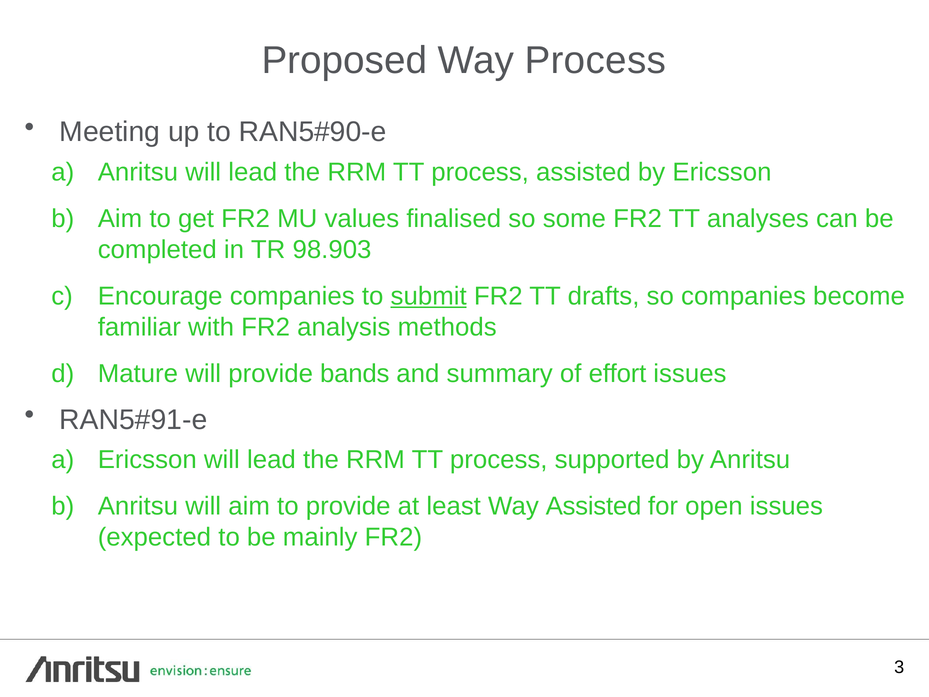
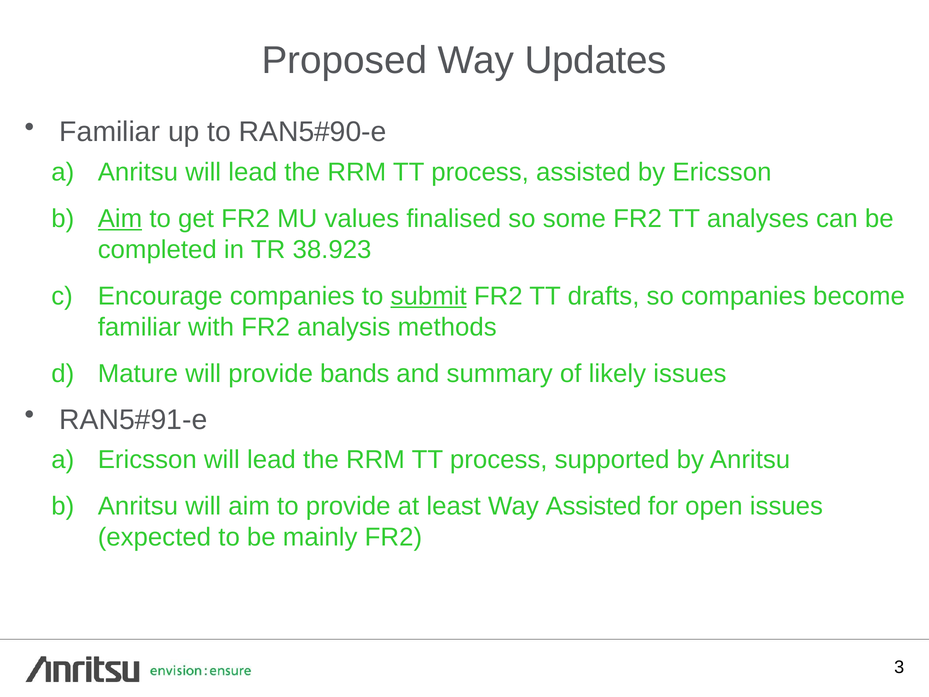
Way Process: Process -> Updates
Meeting at (110, 132): Meeting -> Familiar
Aim at (120, 219) underline: none -> present
98.903: 98.903 -> 38.923
effort: effort -> likely
